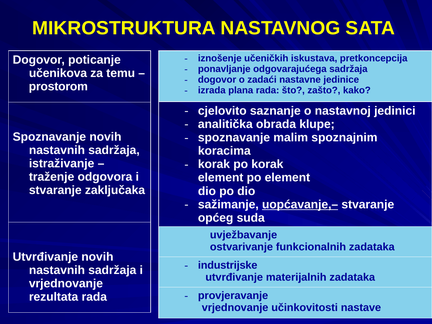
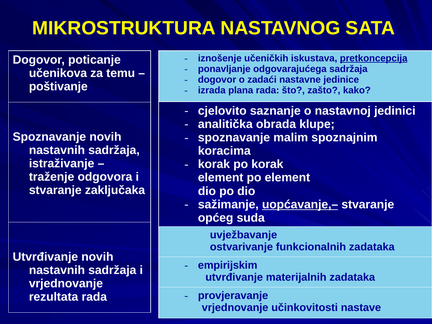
pretkoncepcija underline: none -> present
prostorom: prostorom -> poštivanje
industrijske: industrijske -> empirijskim
